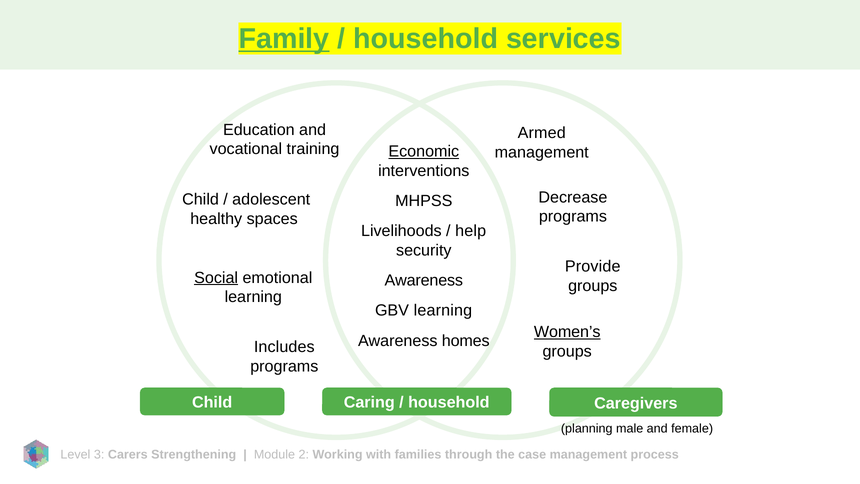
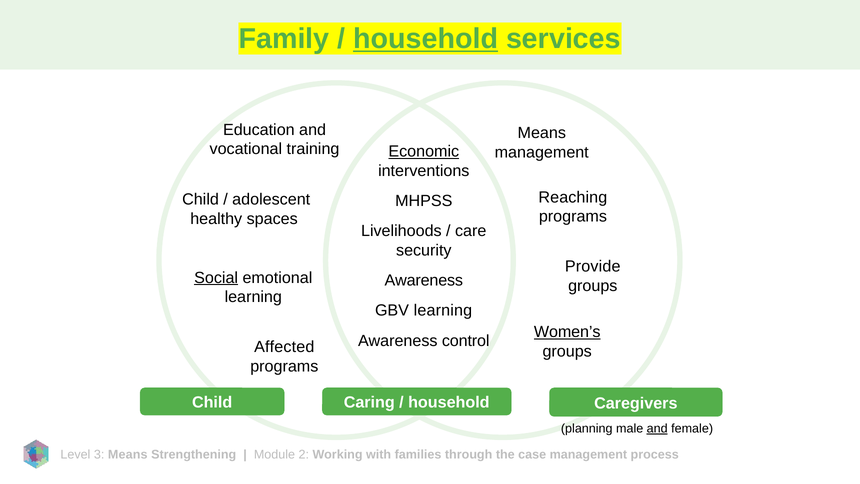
Family underline: present -> none
household at (426, 39) underline: none -> present
Armed at (542, 133): Armed -> Means
Decrease: Decrease -> Reaching
help: help -> care
homes: homes -> control
Includes: Includes -> Affected
and at (657, 428) underline: none -> present
Carers at (128, 454): Carers -> Means
